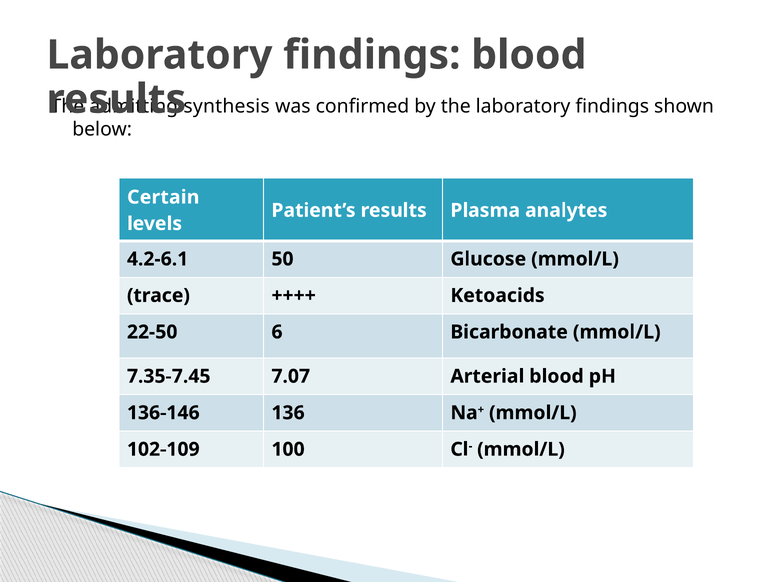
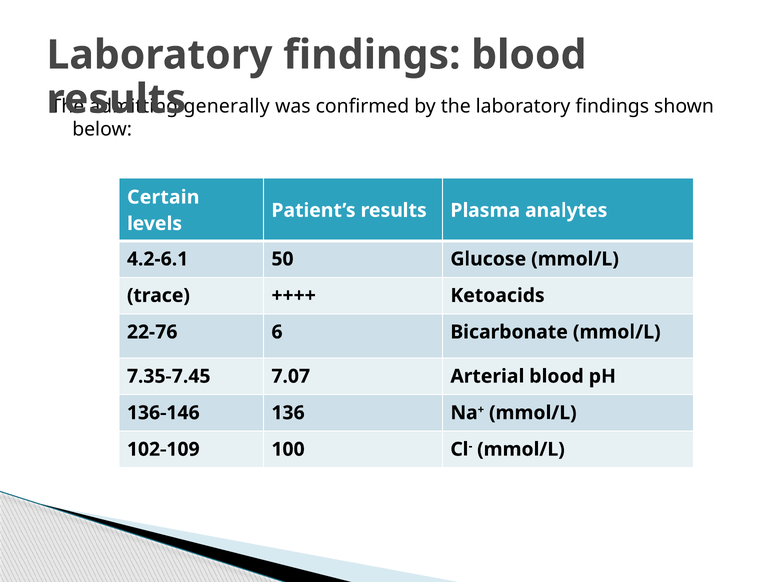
synthesis: synthesis -> generally
22-50: 22-50 -> 22-76
